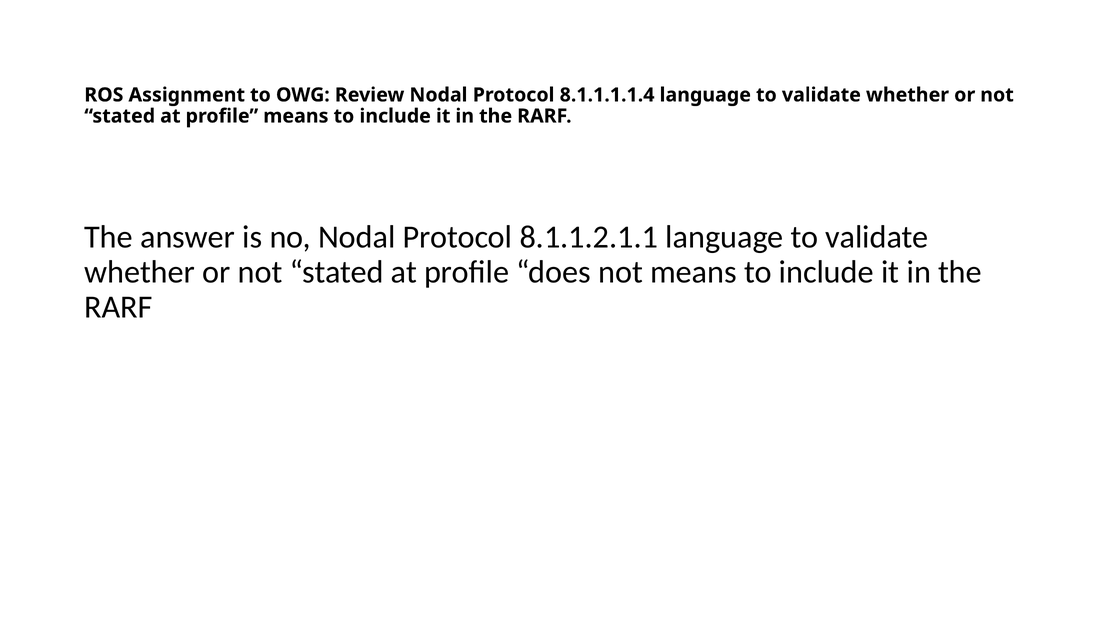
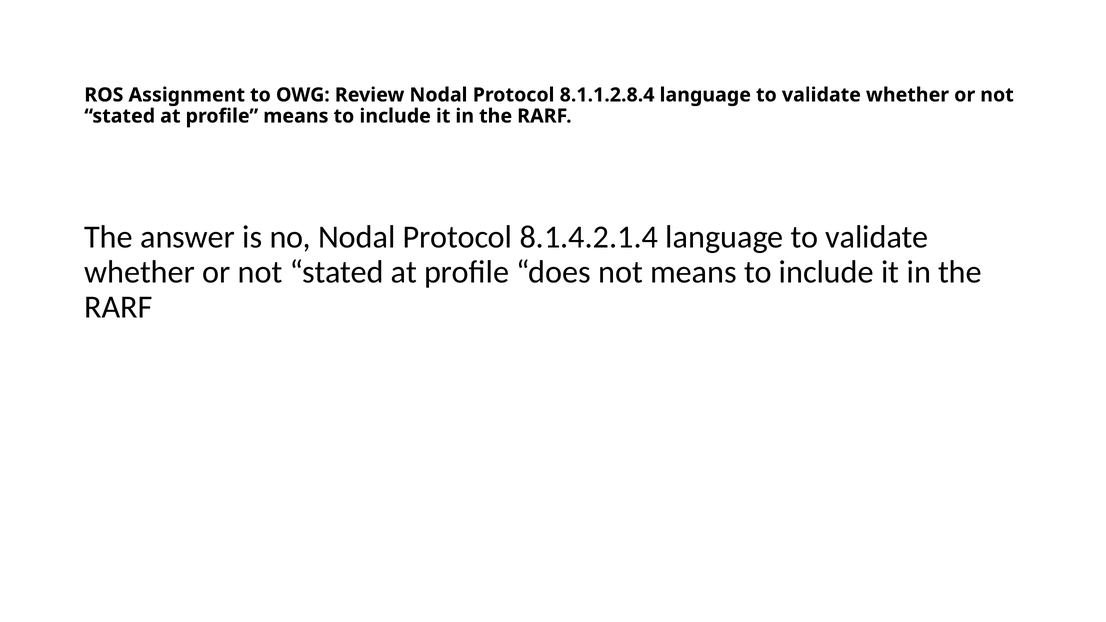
8.1.1.1.1.4: 8.1.1.1.1.4 -> 8.1.1.2.8.4
8.1.1.2.1.1: 8.1.1.2.1.1 -> 8.1.4.2.1.4
